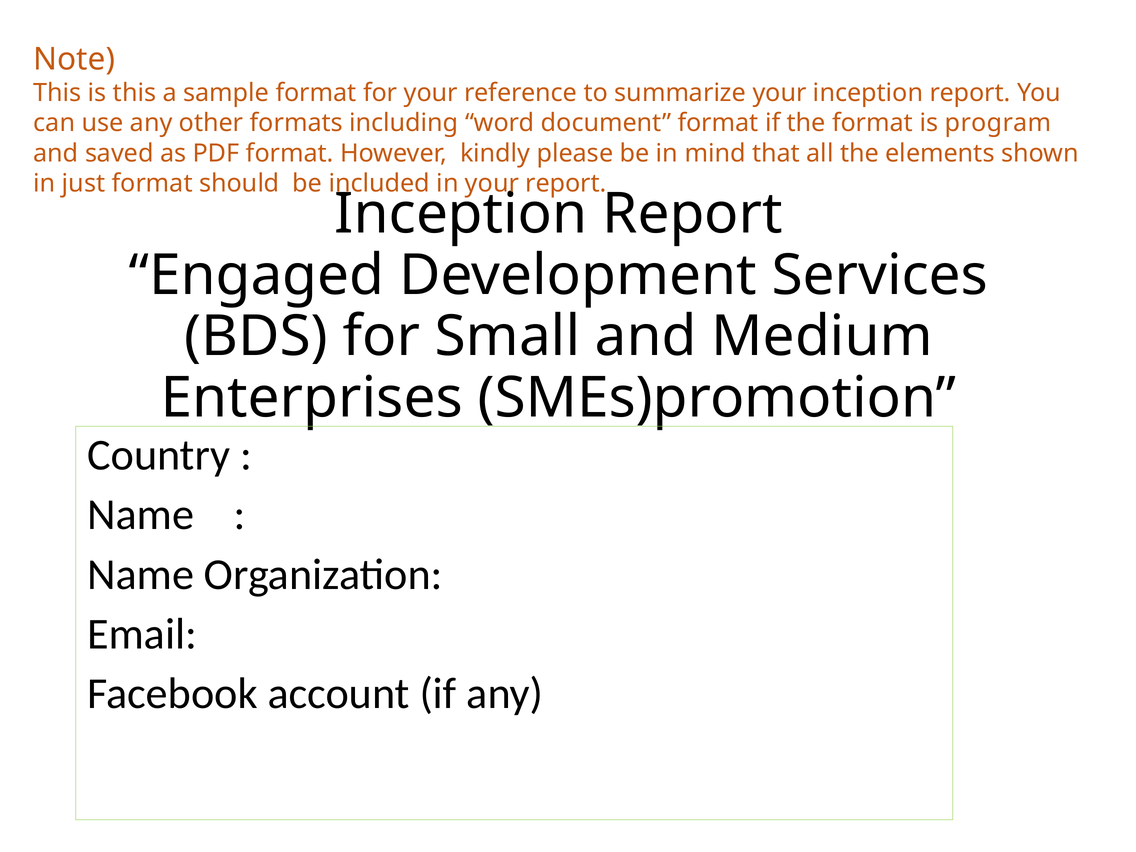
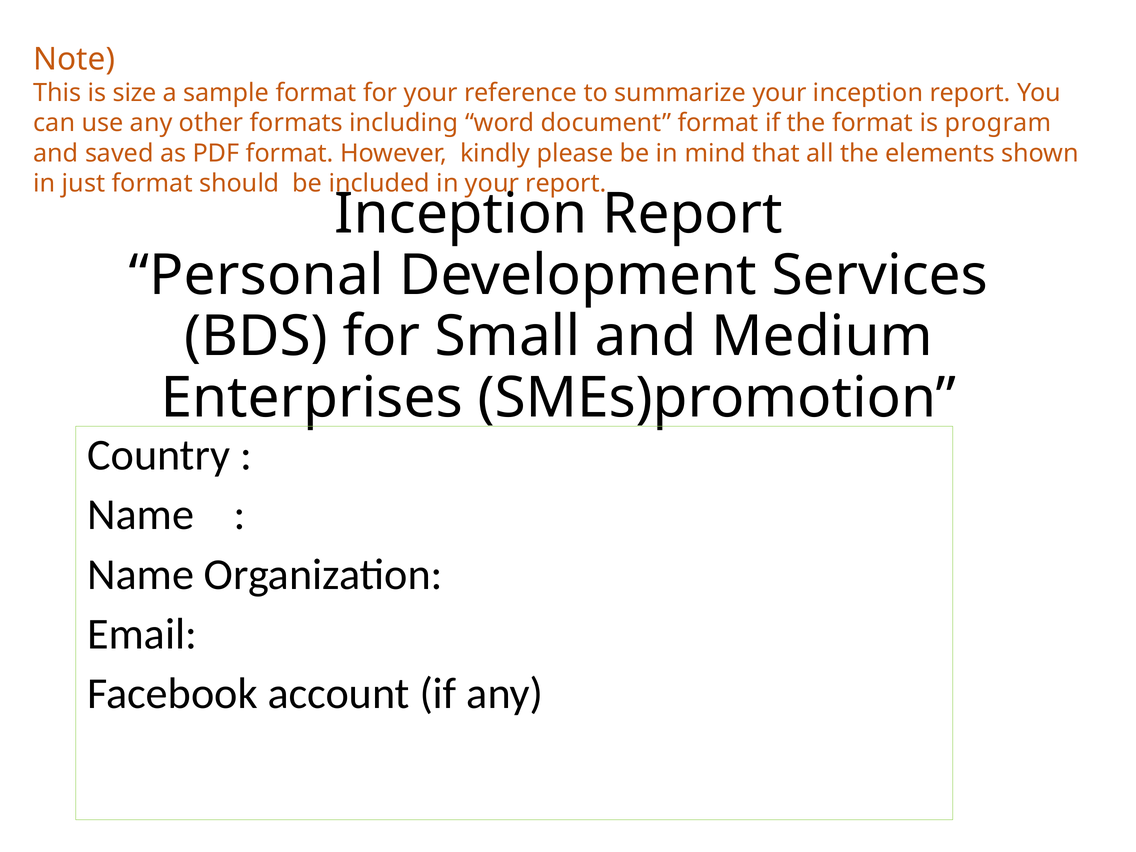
is this: this -> size
Engaged: Engaged -> Personal
